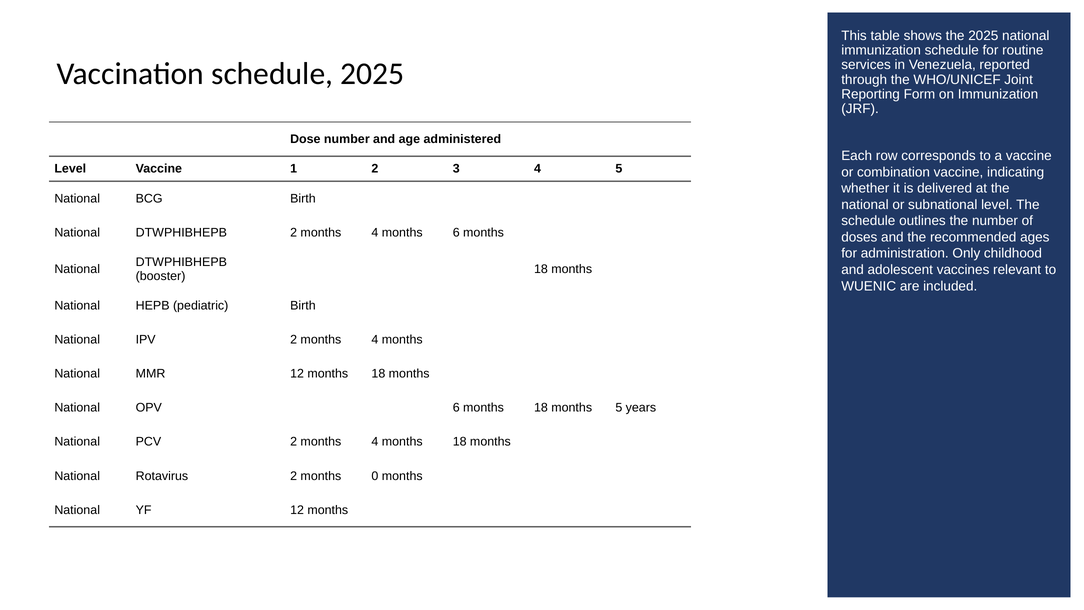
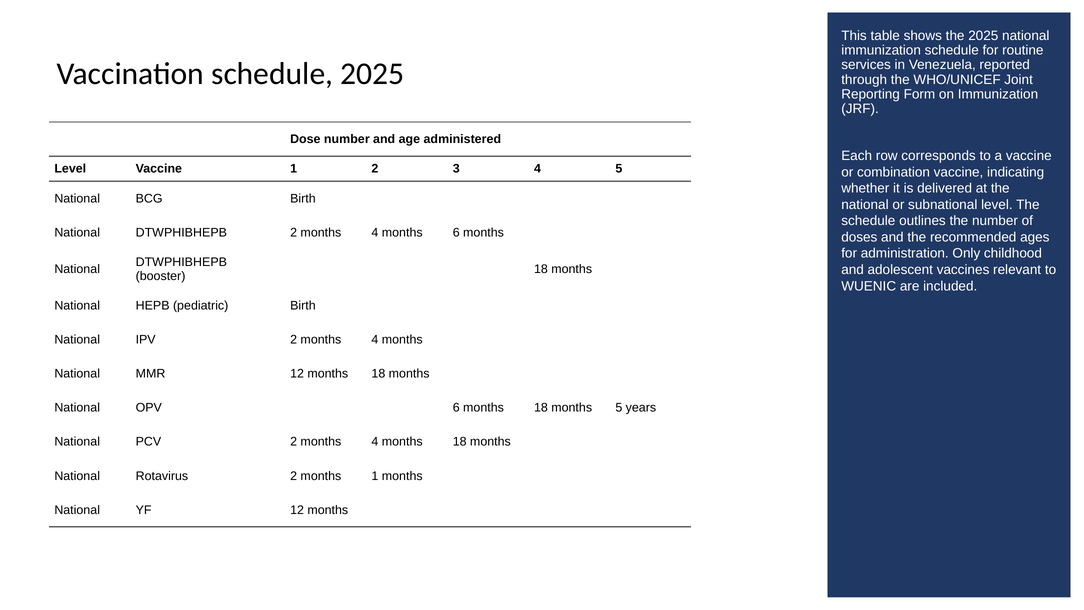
months 0: 0 -> 1
